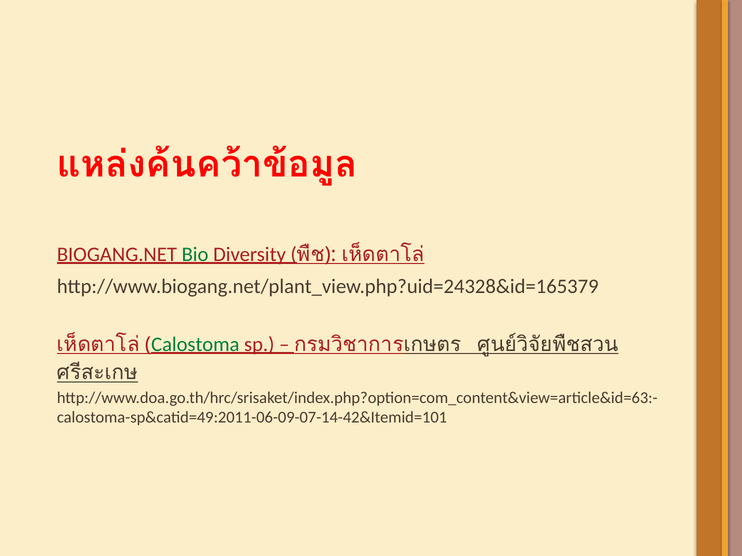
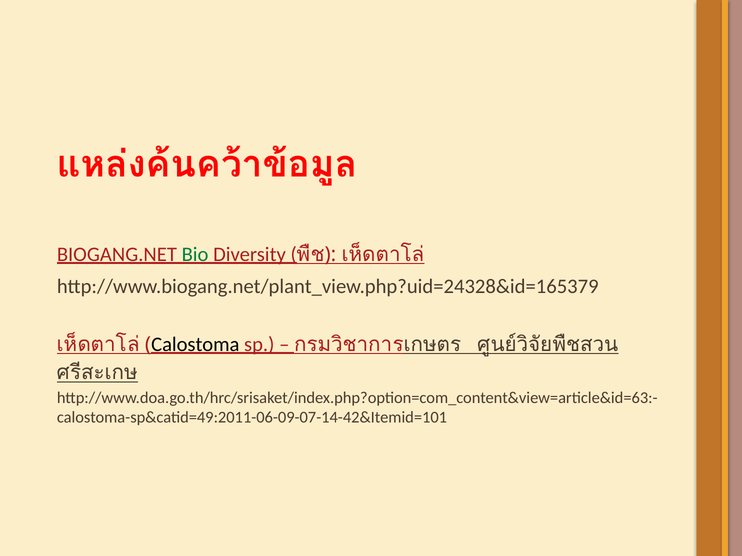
Calostoma colour: green -> black
